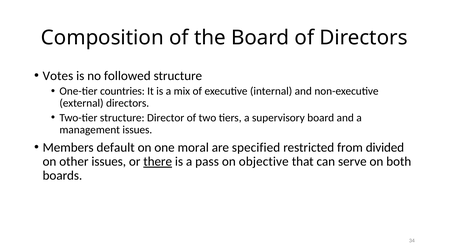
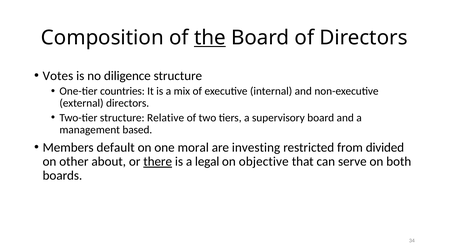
the underline: none -> present
followed: followed -> diligence
Director: Director -> Relative
management issues: issues -> based
specified: specified -> investing
other issues: issues -> about
pass: pass -> legal
